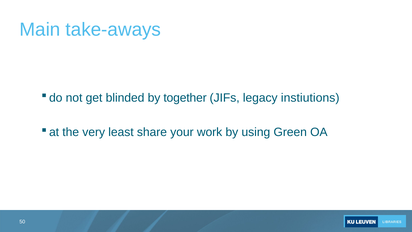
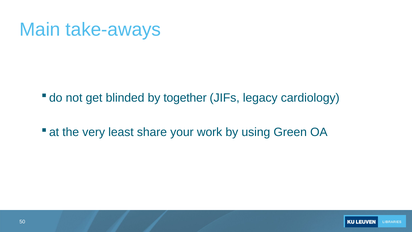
instiutions: instiutions -> cardiology
